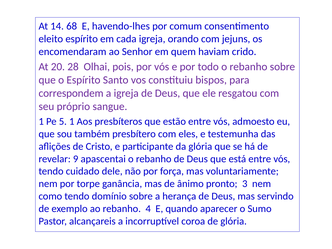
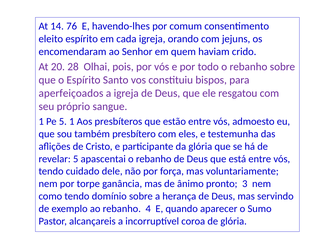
68: 68 -> 76
correspondem: correspondem -> aperfeiçoados
revelar 9: 9 -> 5
